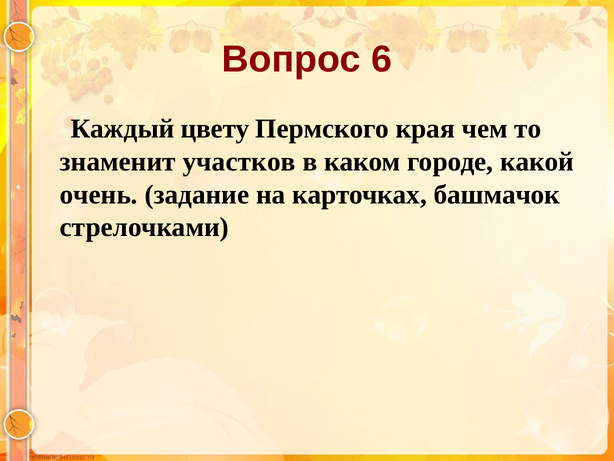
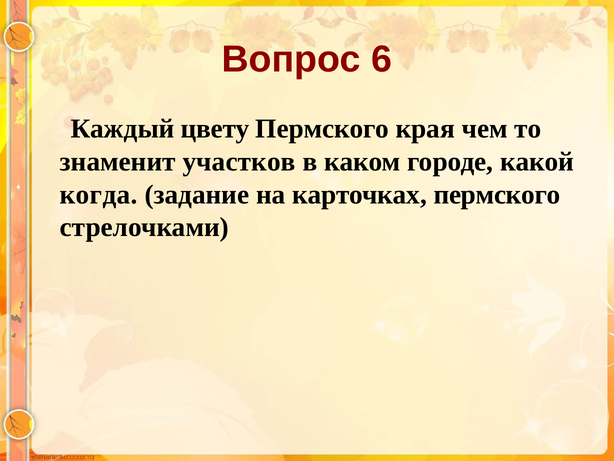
очень: очень -> когда
карточках башмачок: башмачок -> пермского
